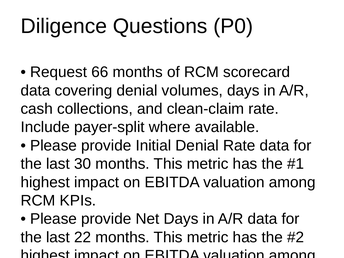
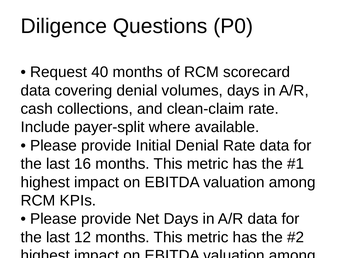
66: 66 -> 40
30: 30 -> 16
22: 22 -> 12
